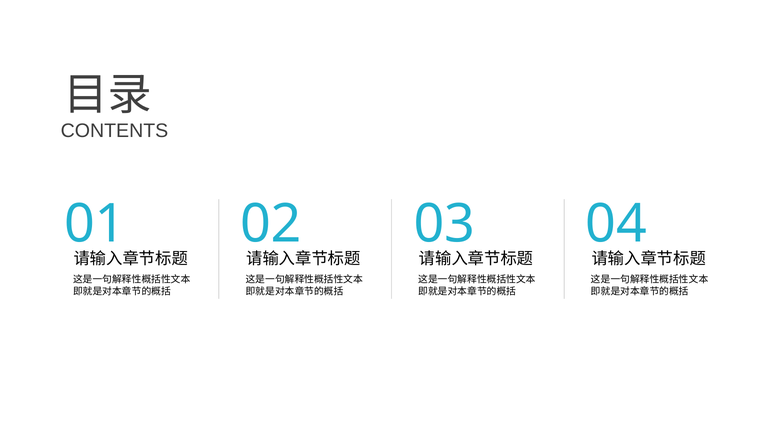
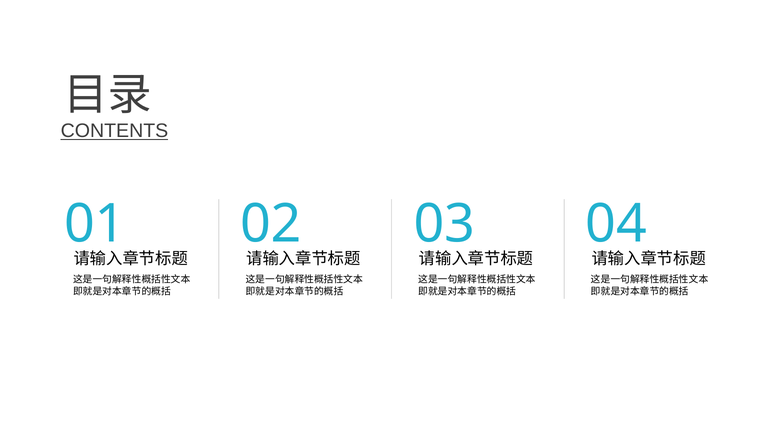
CONTENTS underline: none -> present
